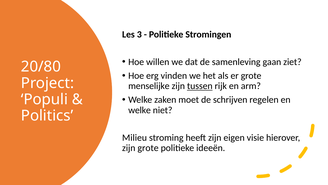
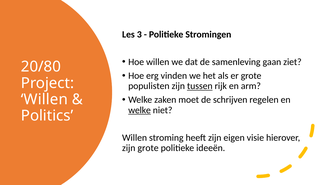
menselijke: menselijke -> populisten
Populi at (44, 99): Populi -> Willen
welke at (140, 110) underline: none -> present
Milieu at (135, 137): Milieu -> Willen
